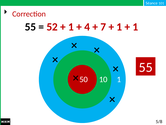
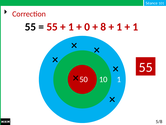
52 at (52, 27): 52 -> 55
4: 4 -> 0
7: 7 -> 8
